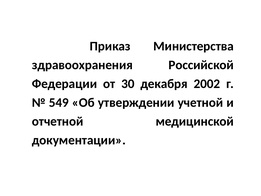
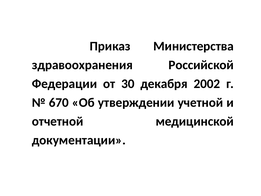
549: 549 -> 670
